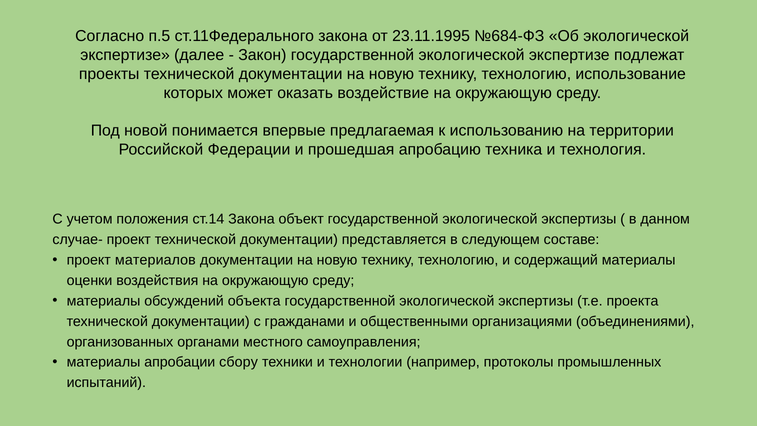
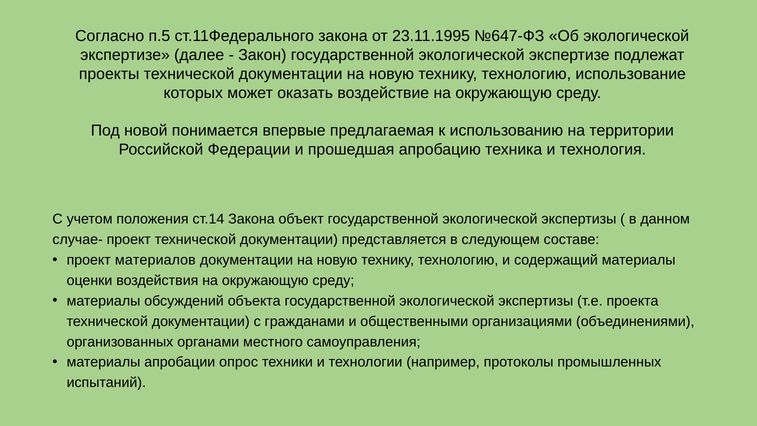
№684-ФЗ: №684-ФЗ -> №647-ФЗ
сбору: сбору -> опрос
